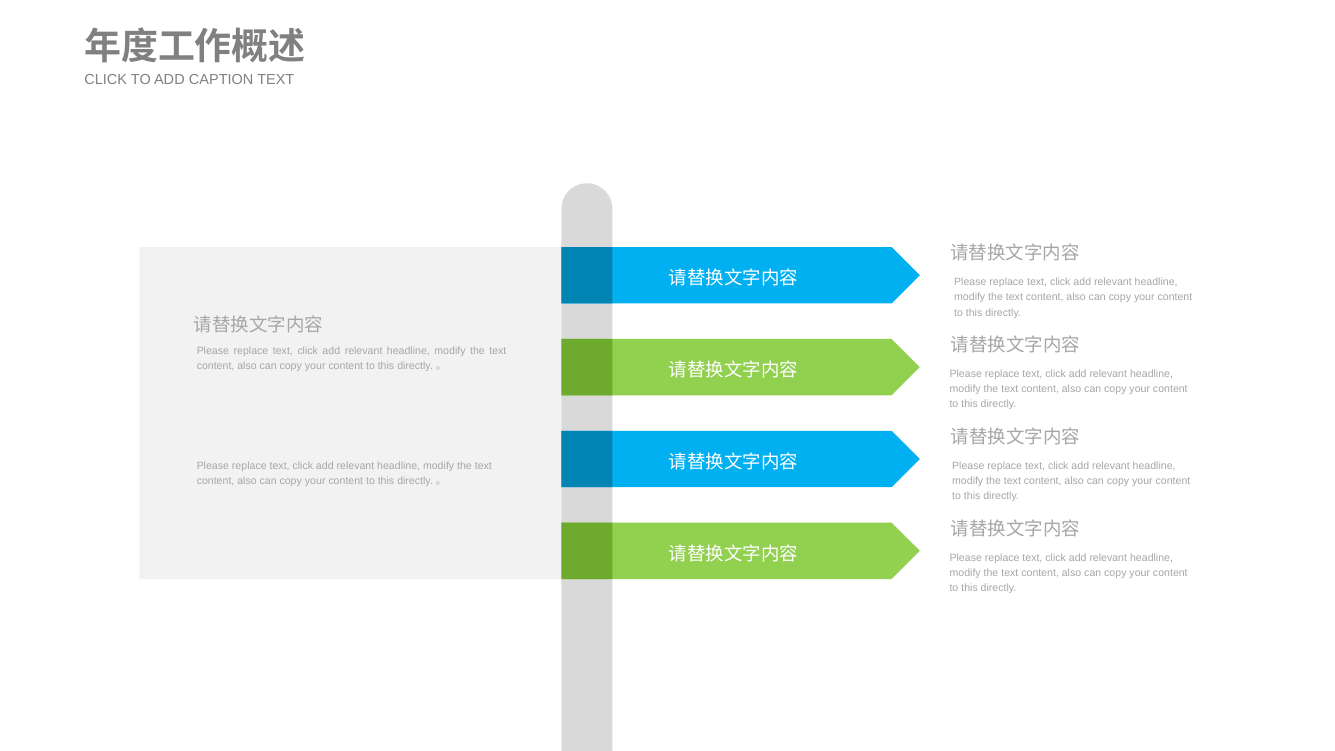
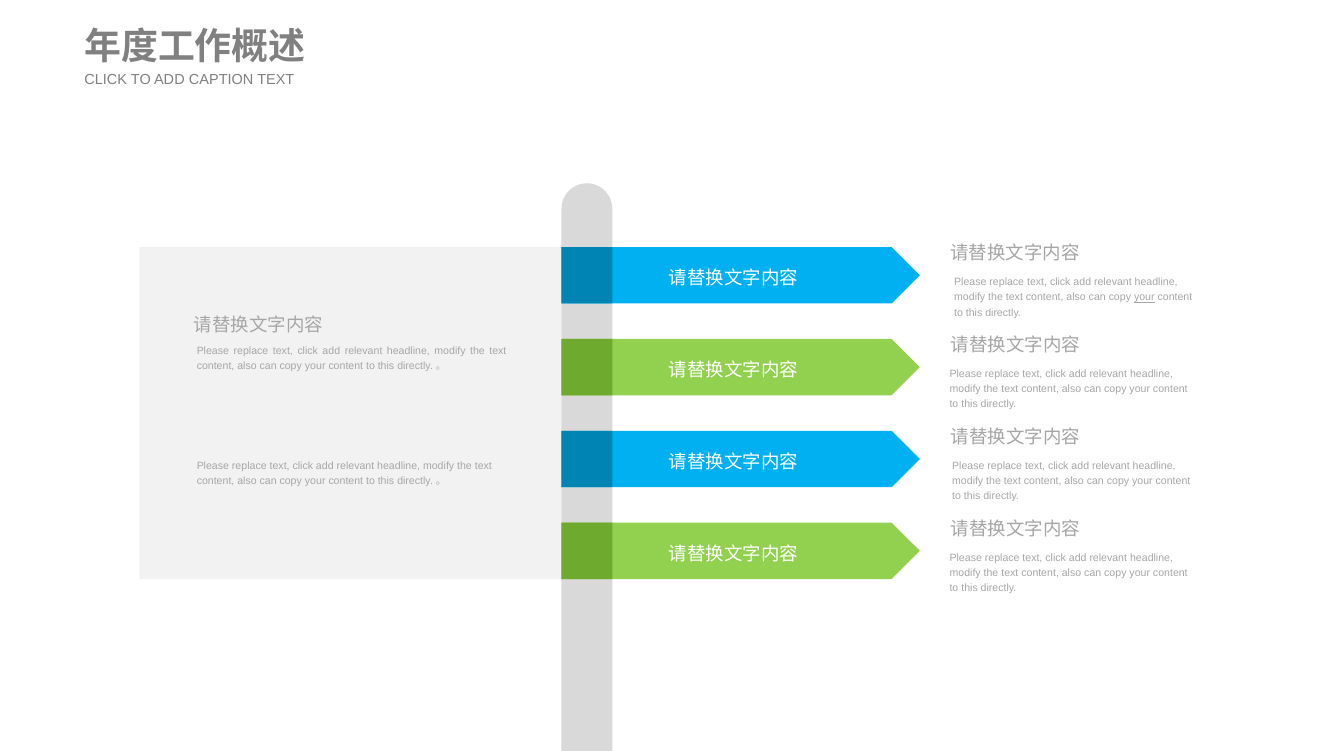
your at (1144, 297) underline: none -> present
